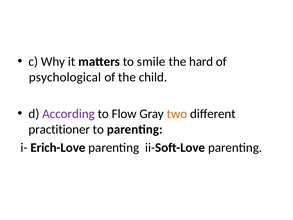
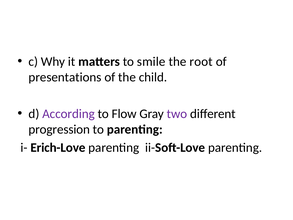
hard: hard -> root
psychological: psychological -> presentations
two colour: orange -> purple
practitioner: practitioner -> progression
